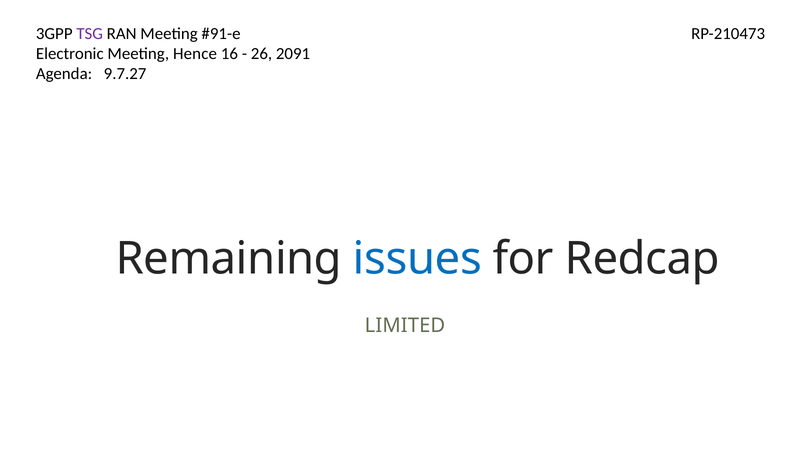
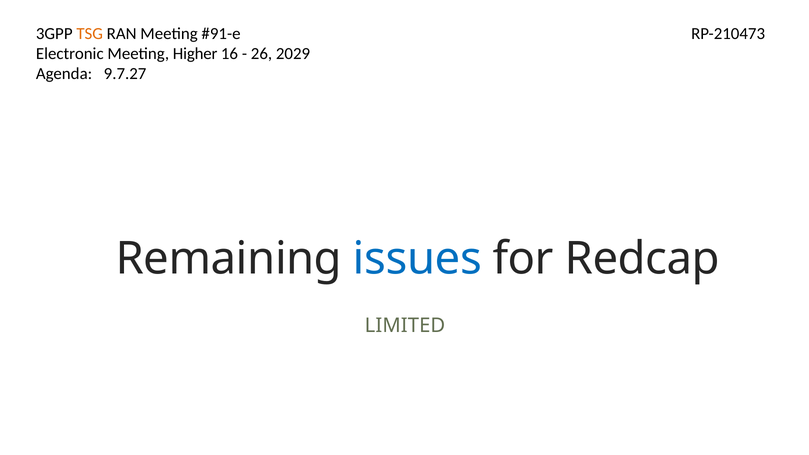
TSG colour: purple -> orange
Hence: Hence -> Higher
2091: 2091 -> 2029
